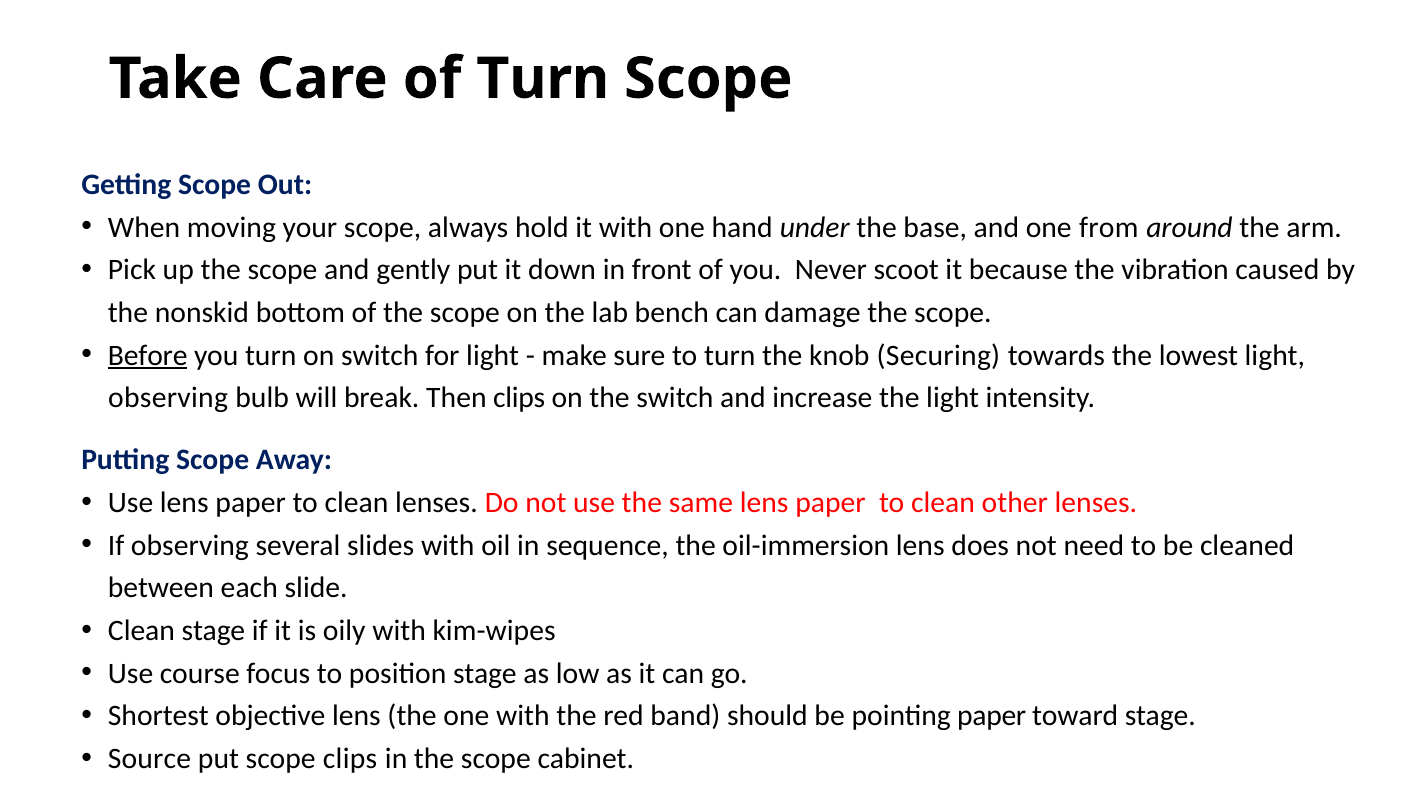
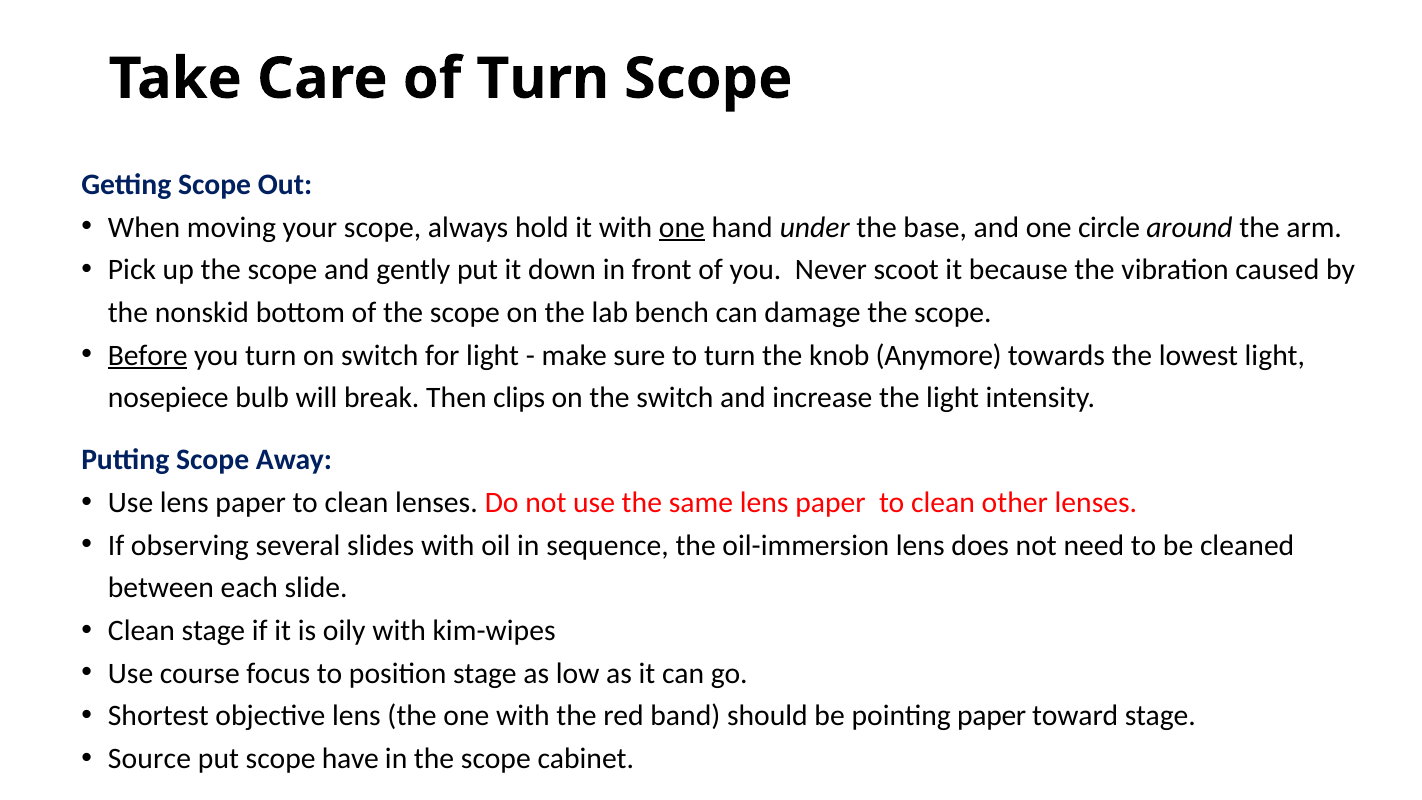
one at (682, 227) underline: none -> present
from: from -> circle
Securing: Securing -> Anymore
observing at (168, 398): observing -> nosepiece
scope clips: clips -> have
